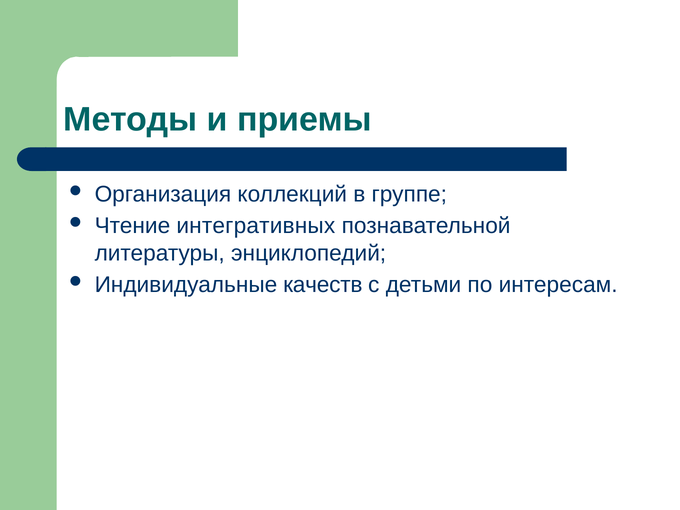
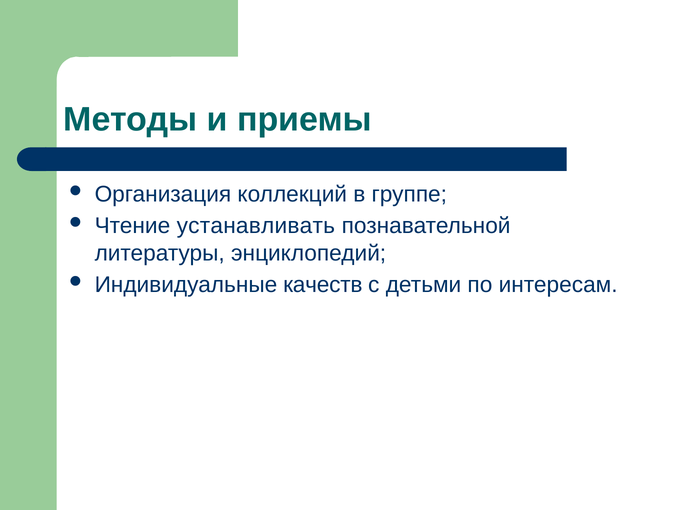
интегративных: интегративных -> устанавливать
